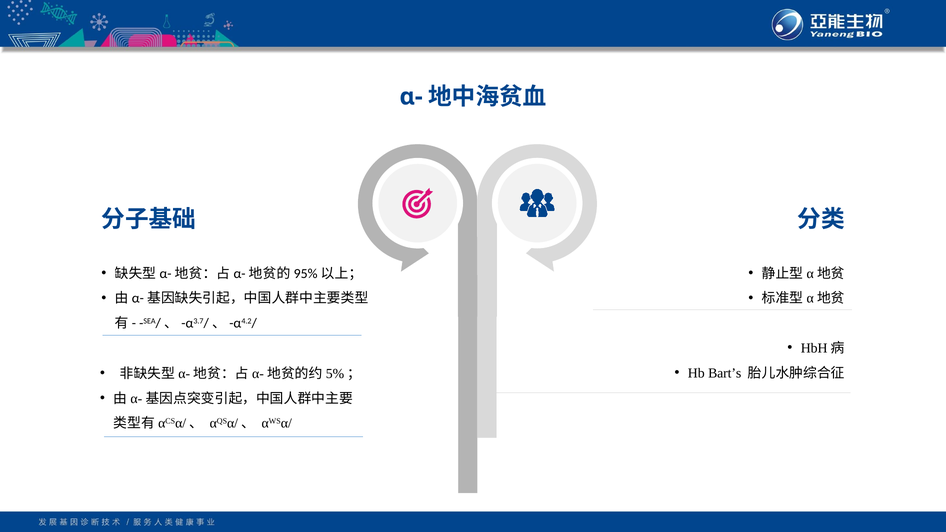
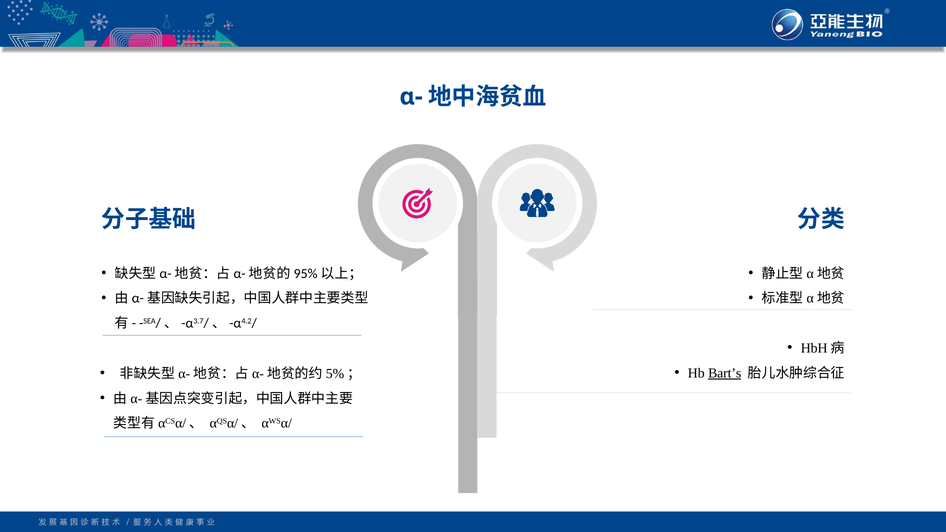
Bart’s underline: none -> present
